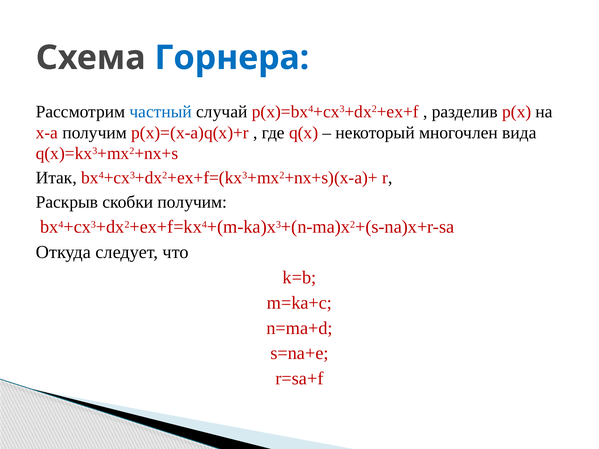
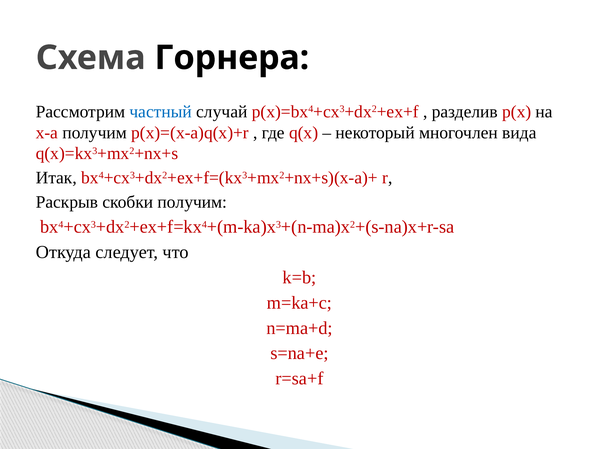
Горнера colour: blue -> black
